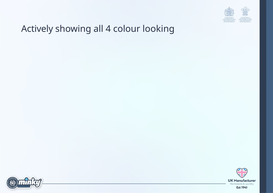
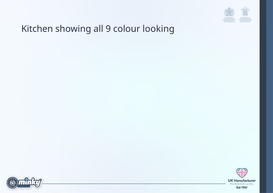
Actively: Actively -> Kitchen
4: 4 -> 9
